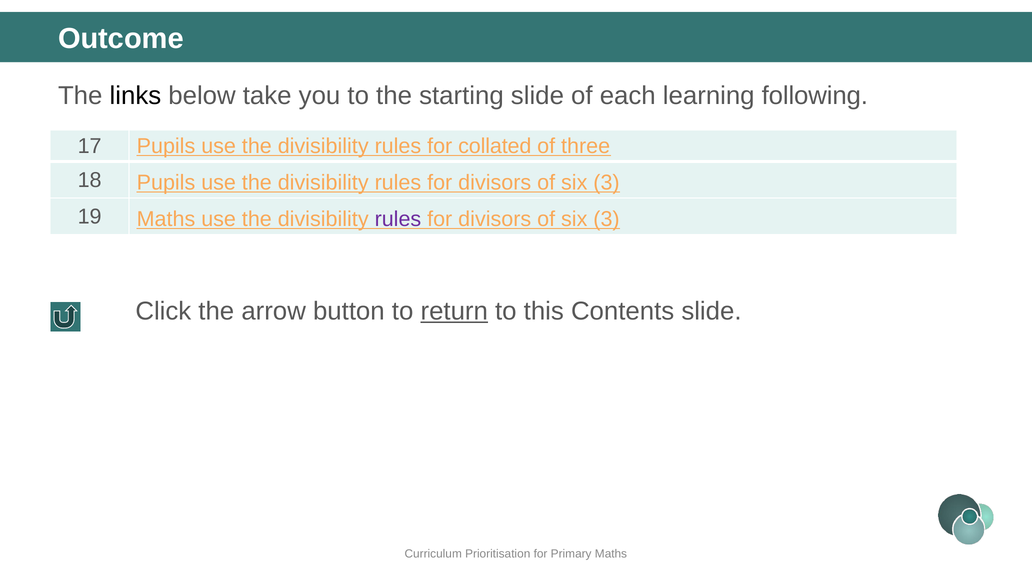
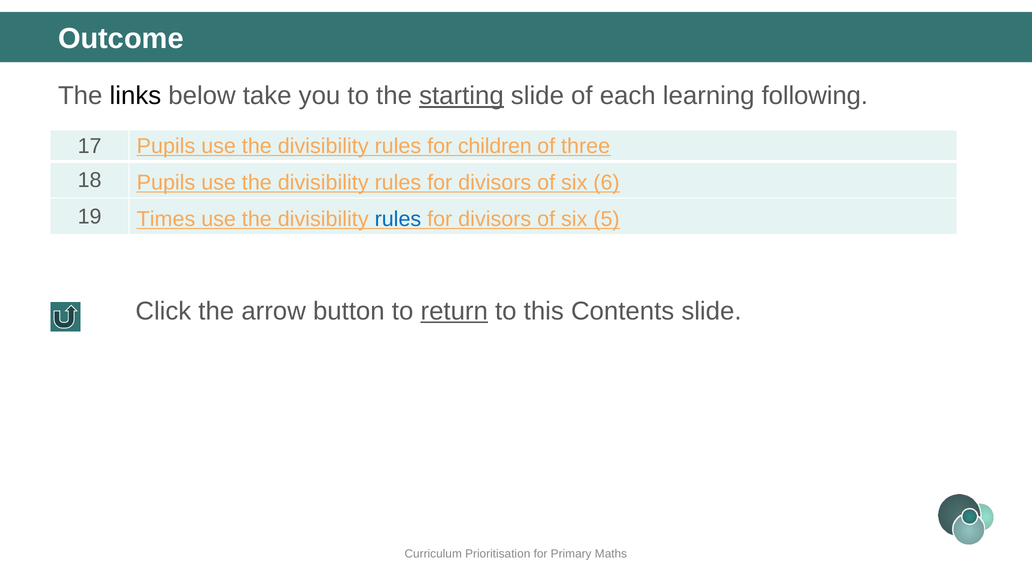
starting underline: none -> present
collated: collated -> children
3 at (607, 183): 3 -> 6
19 Maths: Maths -> Times
rules at (398, 219) colour: purple -> blue
3 at (607, 219): 3 -> 5
